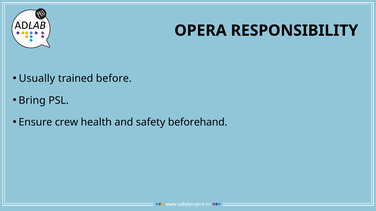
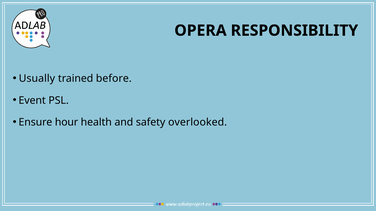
Bring: Bring -> Event
crew: crew -> hour
beforehand: beforehand -> overlooked
